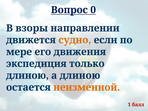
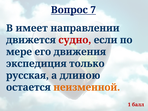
0: 0 -> 7
взоры: взоры -> имеет
судно colour: orange -> red
длиною at (27, 76): длиною -> русская
